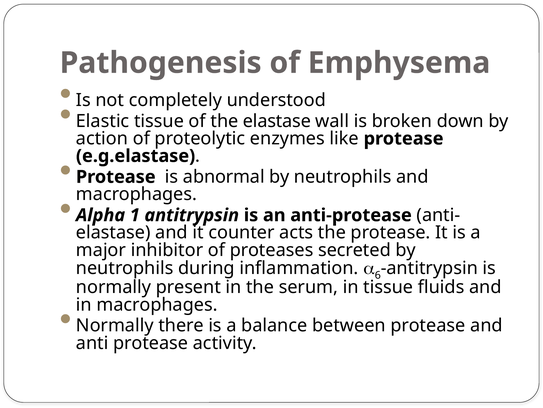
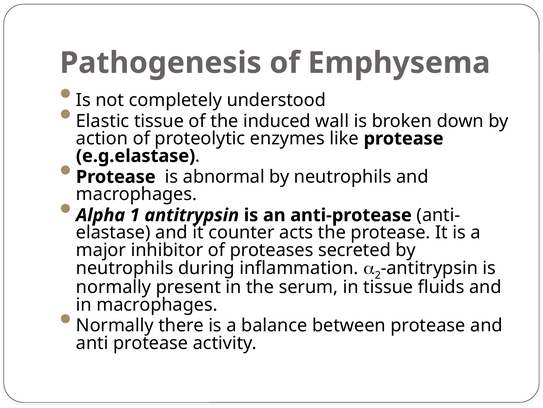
the elastase: elastase -> induced
6: 6 -> 2
